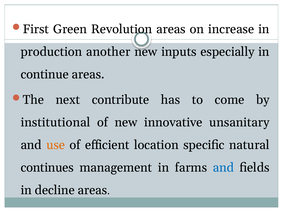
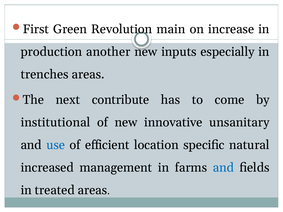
Revolution areas: areas -> main
continue: continue -> trenches
use colour: orange -> blue
continues: continues -> increased
decline: decline -> treated
